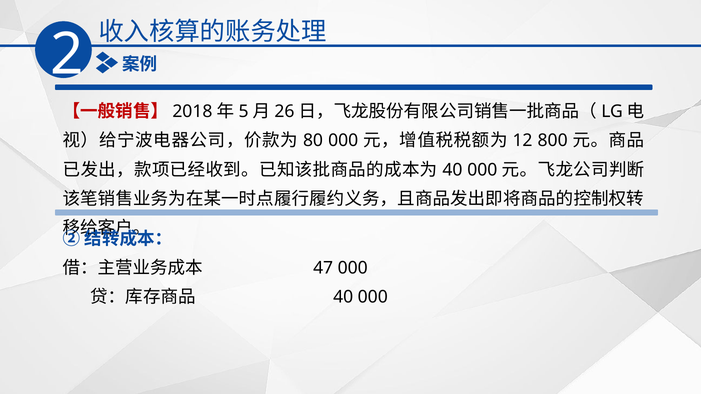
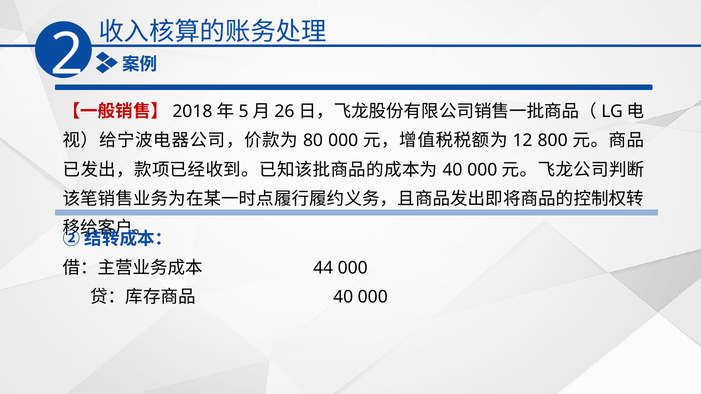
47: 47 -> 44
